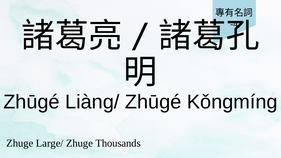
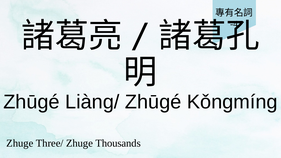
Large/: Large/ -> Three/
